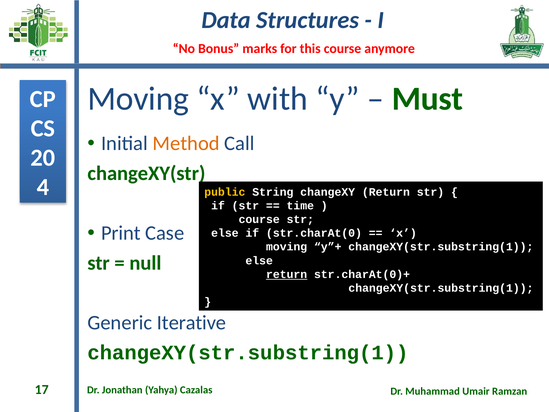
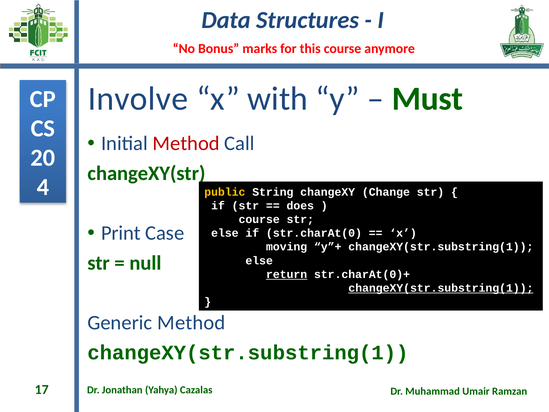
Moving at (138, 99): Moving -> Involve
Method at (186, 143) colour: orange -> red
changeXY Return: Return -> Change
time: time -> does
changeXY(str.substring(1 at (441, 288) underline: none -> present
Generic Iterative: Iterative -> Method
